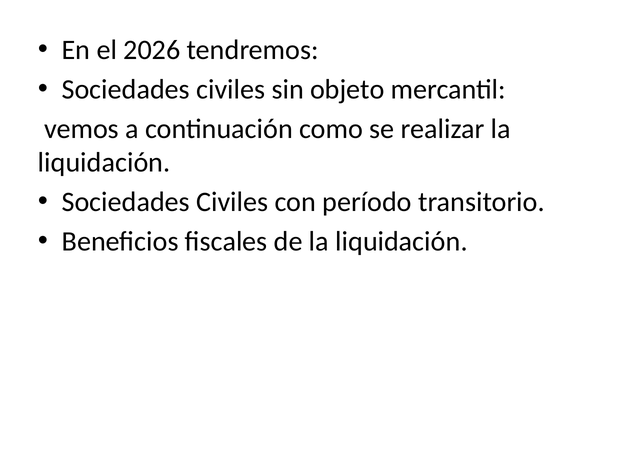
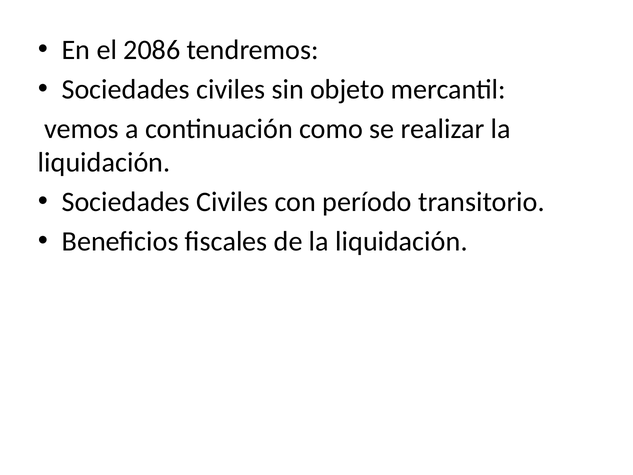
2026: 2026 -> 2086
